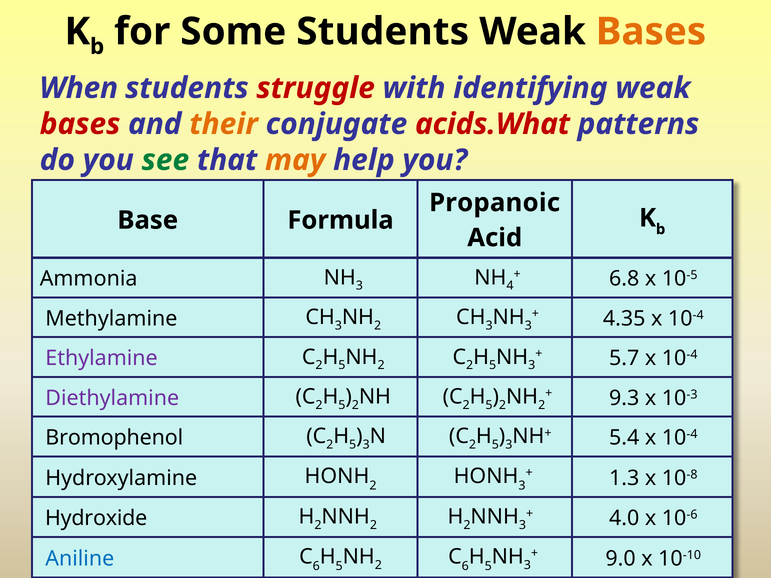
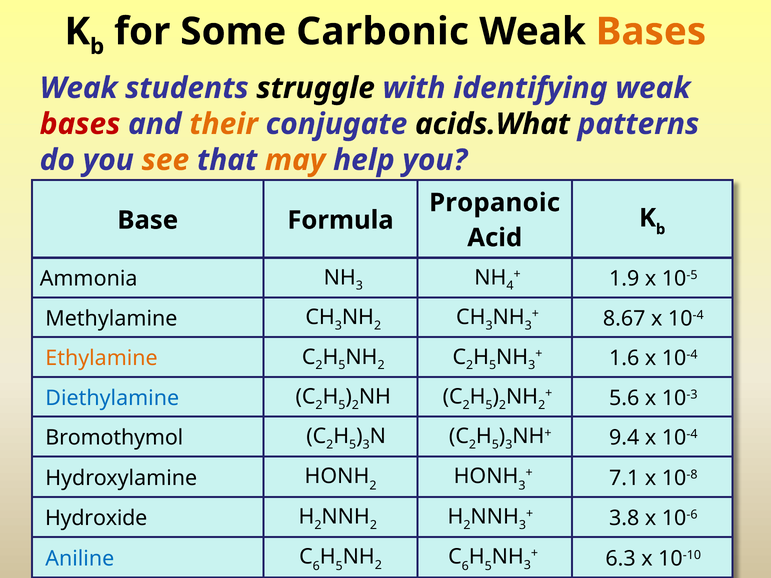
Some Students: Students -> Carbonic
When at (79, 88): When -> Weak
struggle colour: red -> black
acids.What colour: red -> black
see colour: green -> orange
6.8: 6.8 -> 1.9
4.35: 4.35 -> 8.67
5.7: 5.7 -> 1.6
Ethylamine colour: purple -> orange
9.3: 9.3 -> 5.6
Diethylamine colour: purple -> blue
Bromophenol: Bromophenol -> Bromothymol
5.4: 5.4 -> 9.4
1.3: 1.3 -> 7.1
4.0: 4.0 -> 3.8
9.0: 9.0 -> 6.3
